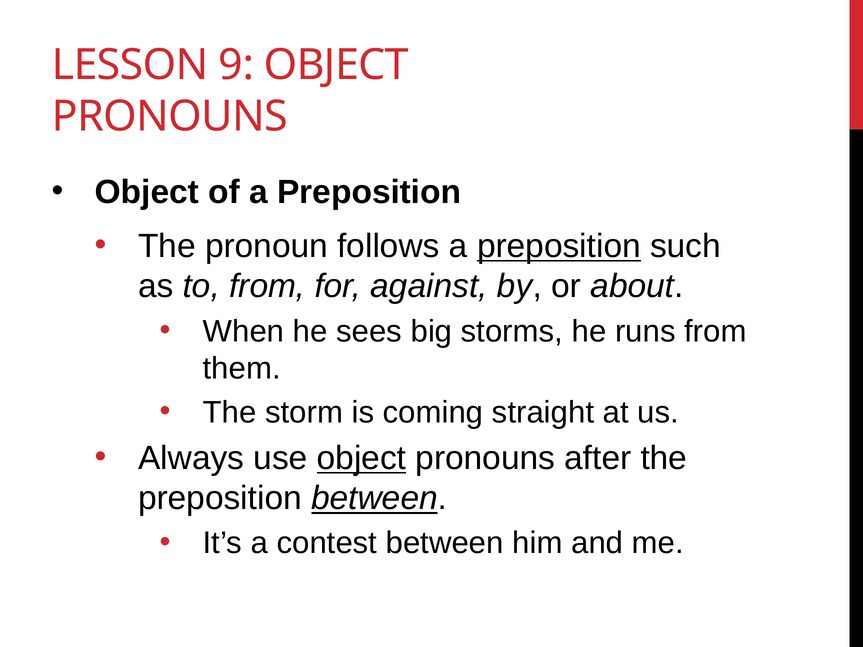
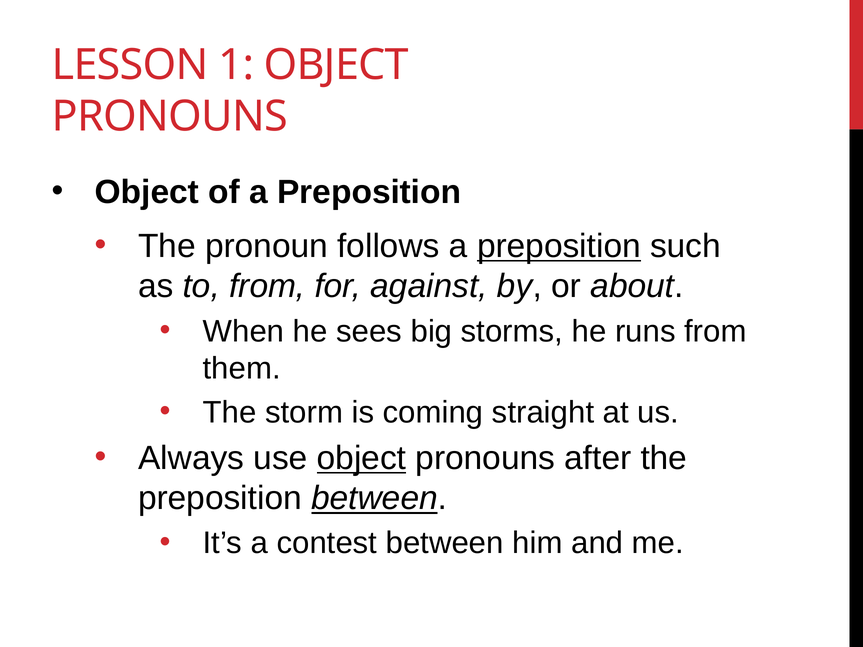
9: 9 -> 1
